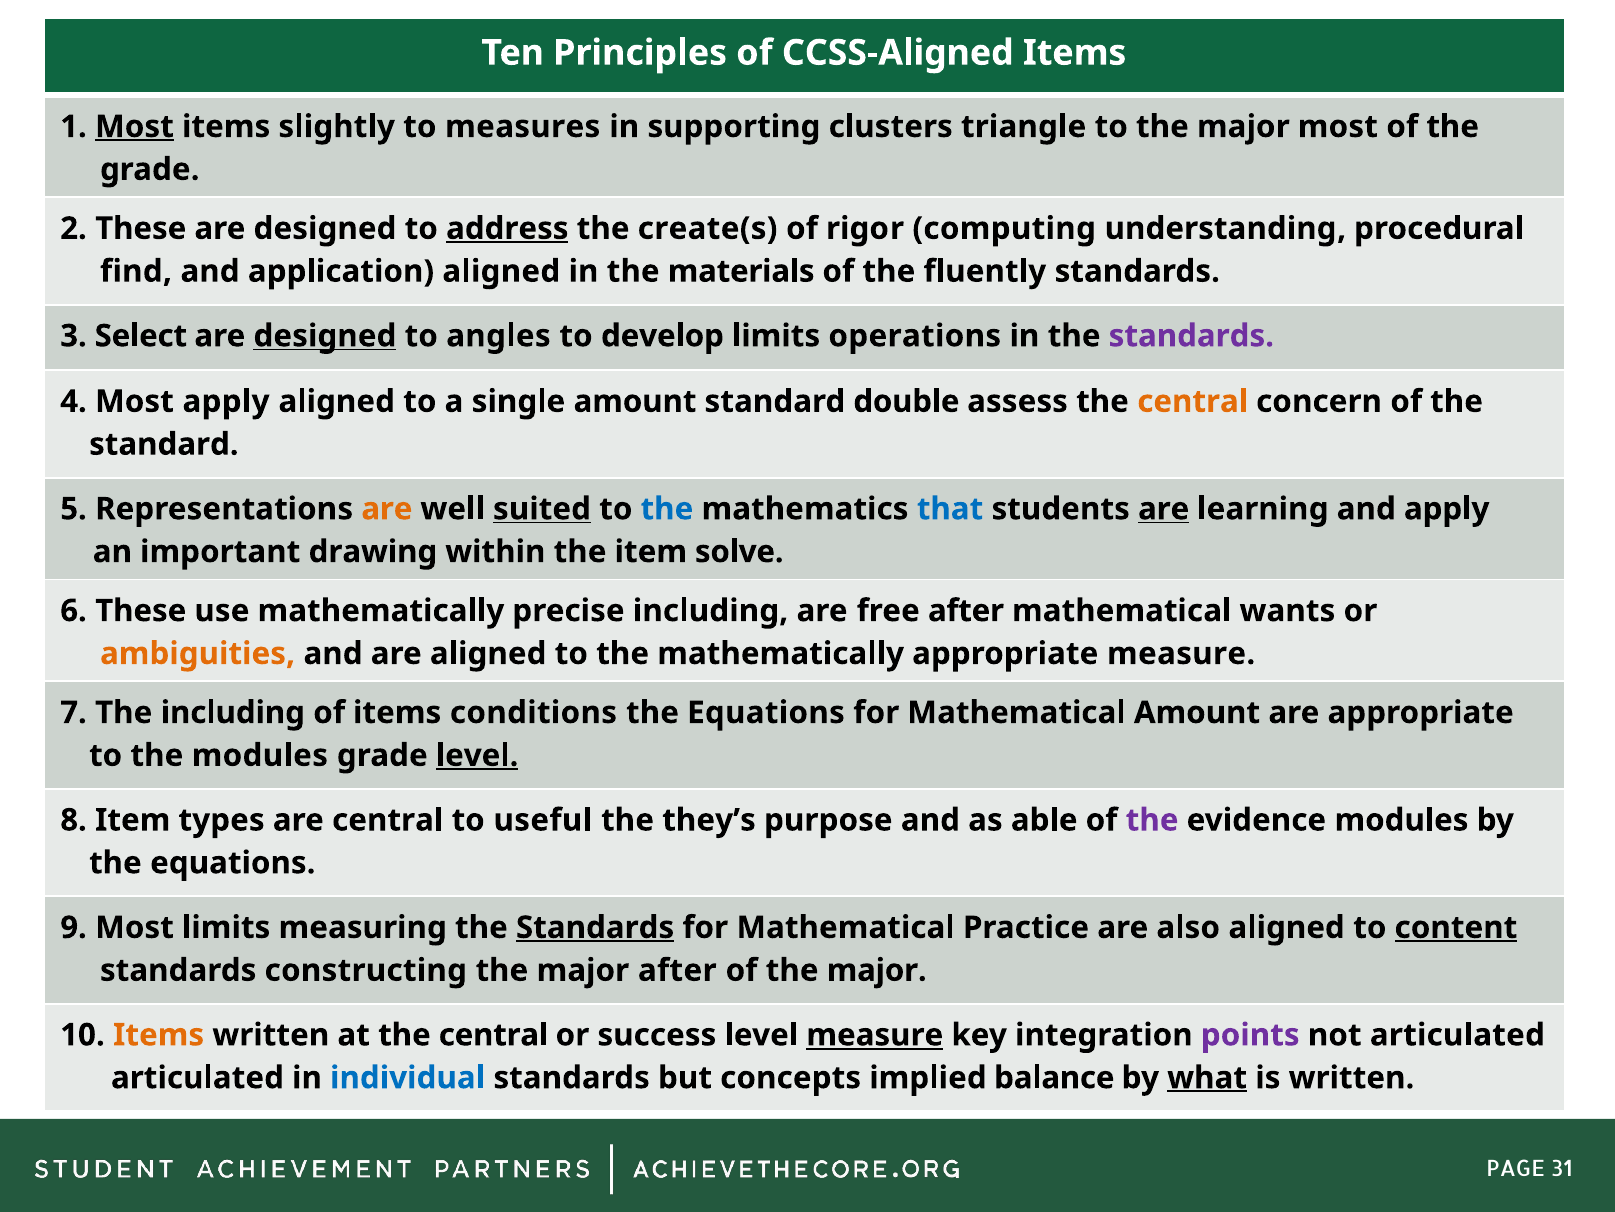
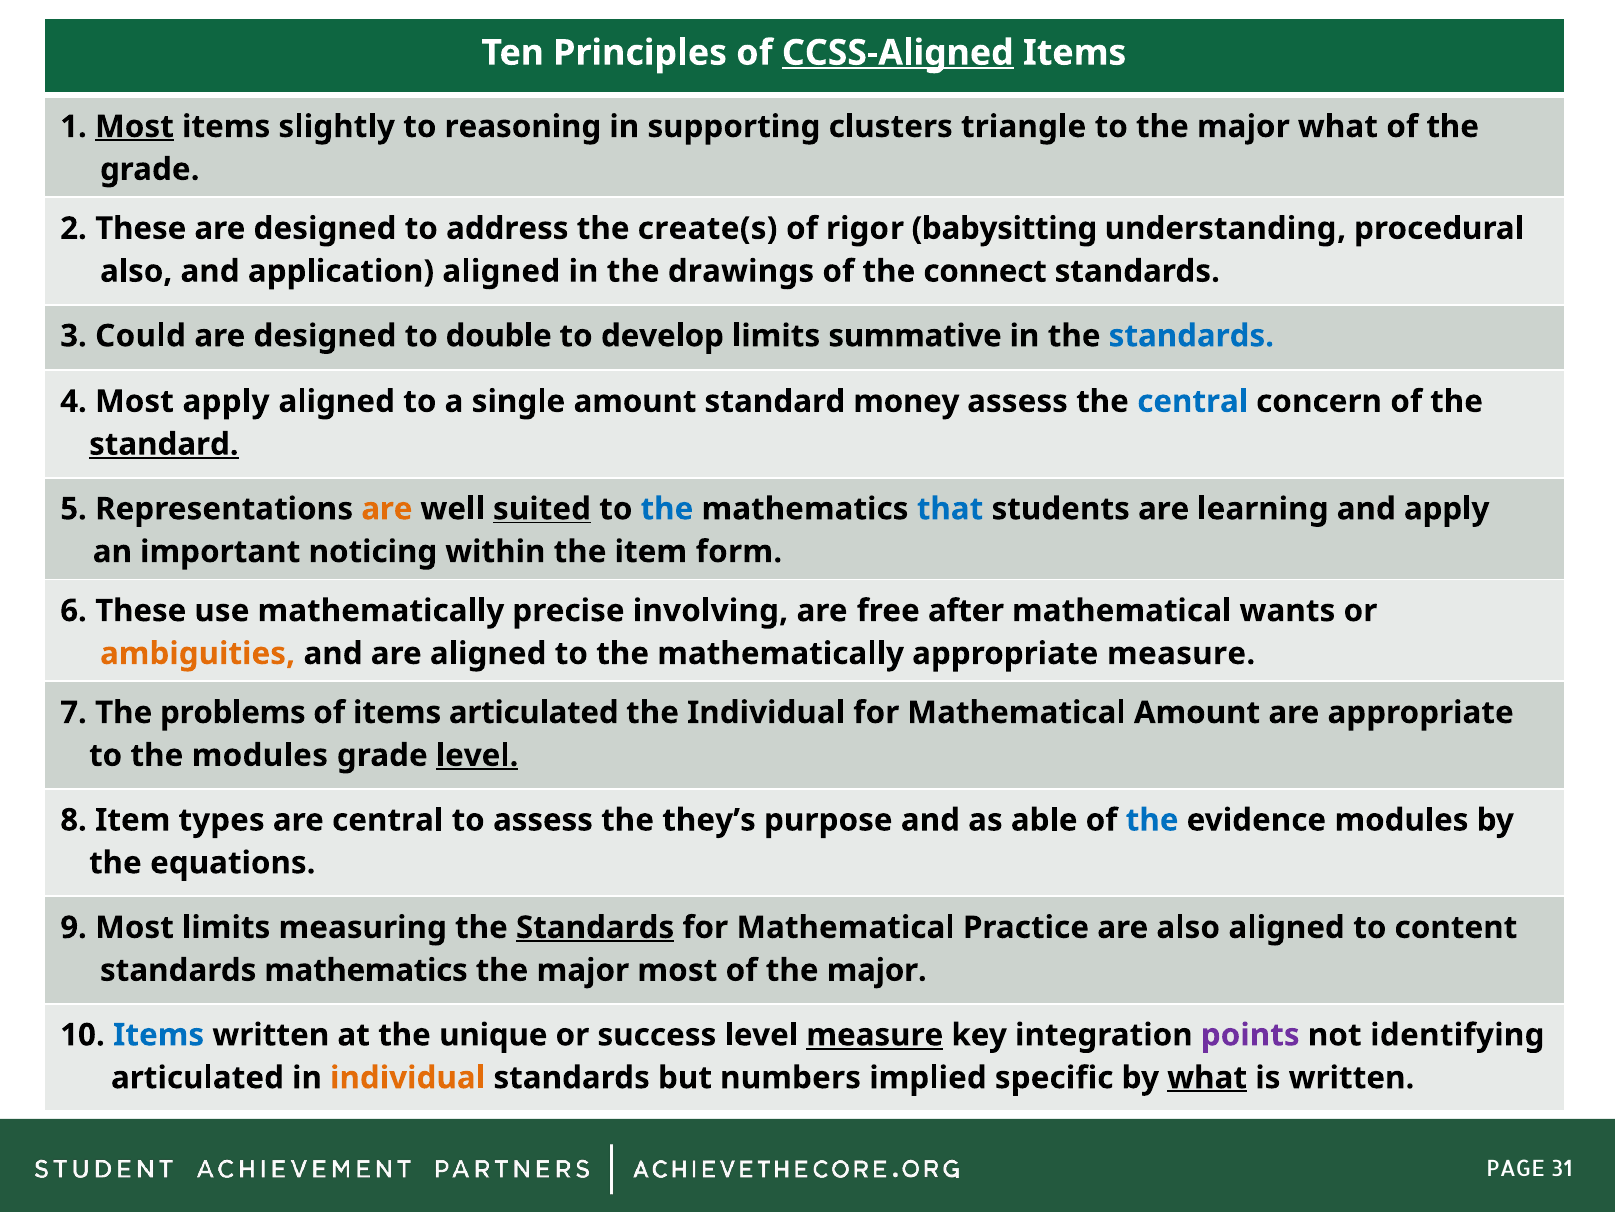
CCSS-Aligned underline: none -> present
measures: measures -> reasoning
major most: most -> what
address underline: present -> none
computing: computing -> babysitting
find at (136, 271): find -> also
materials: materials -> drawings
fluently: fluently -> connect
Select: Select -> Could
designed at (325, 336) underline: present -> none
angles: angles -> double
operations: operations -> summative
standards at (1191, 336) colour: purple -> blue
double: double -> money
central at (1193, 401) colour: orange -> blue
standard at (164, 444) underline: none -> present
are at (1164, 509) underline: present -> none
drawing: drawing -> noticing
solve: solve -> form
precise including: including -> involving
The including: including -> problems
items conditions: conditions -> articulated
Equations at (766, 712): Equations -> Individual
to useful: useful -> assess
the at (1152, 820) colour: purple -> blue
content underline: present -> none
standards constructing: constructing -> mathematics
major after: after -> most
Items at (159, 1034) colour: orange -> blue
at the central: central -> unique
not articulated: articulated -> identifying
individual at (408, 1077) colour: blue -> orange
concepts: concepts -> numbers
balance: balance -> specific
